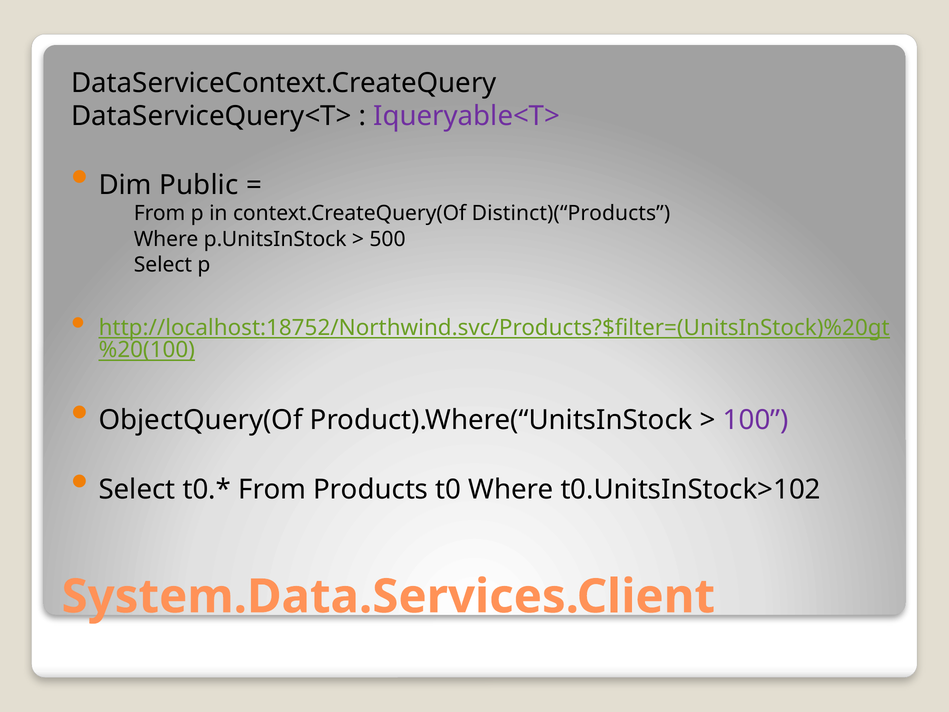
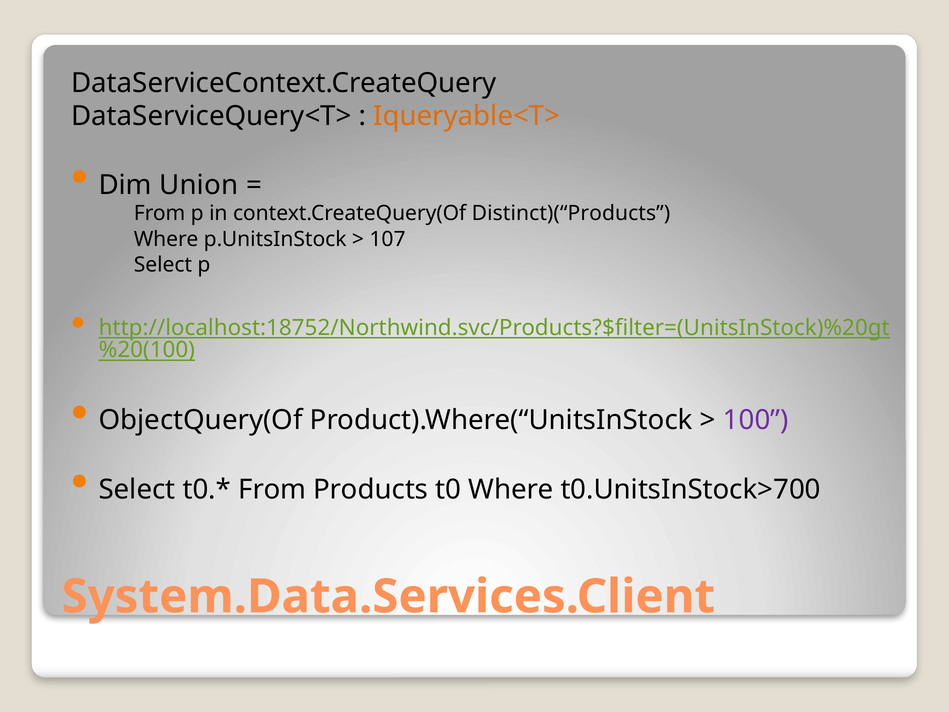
Iqueryable<T> colour: purple -> orange
Public: Public -> Union
500: 500 -> 107
t0.UnitsInStock>102: t0.UnitsInStock>102 -> t0.UnitsInStock>700
